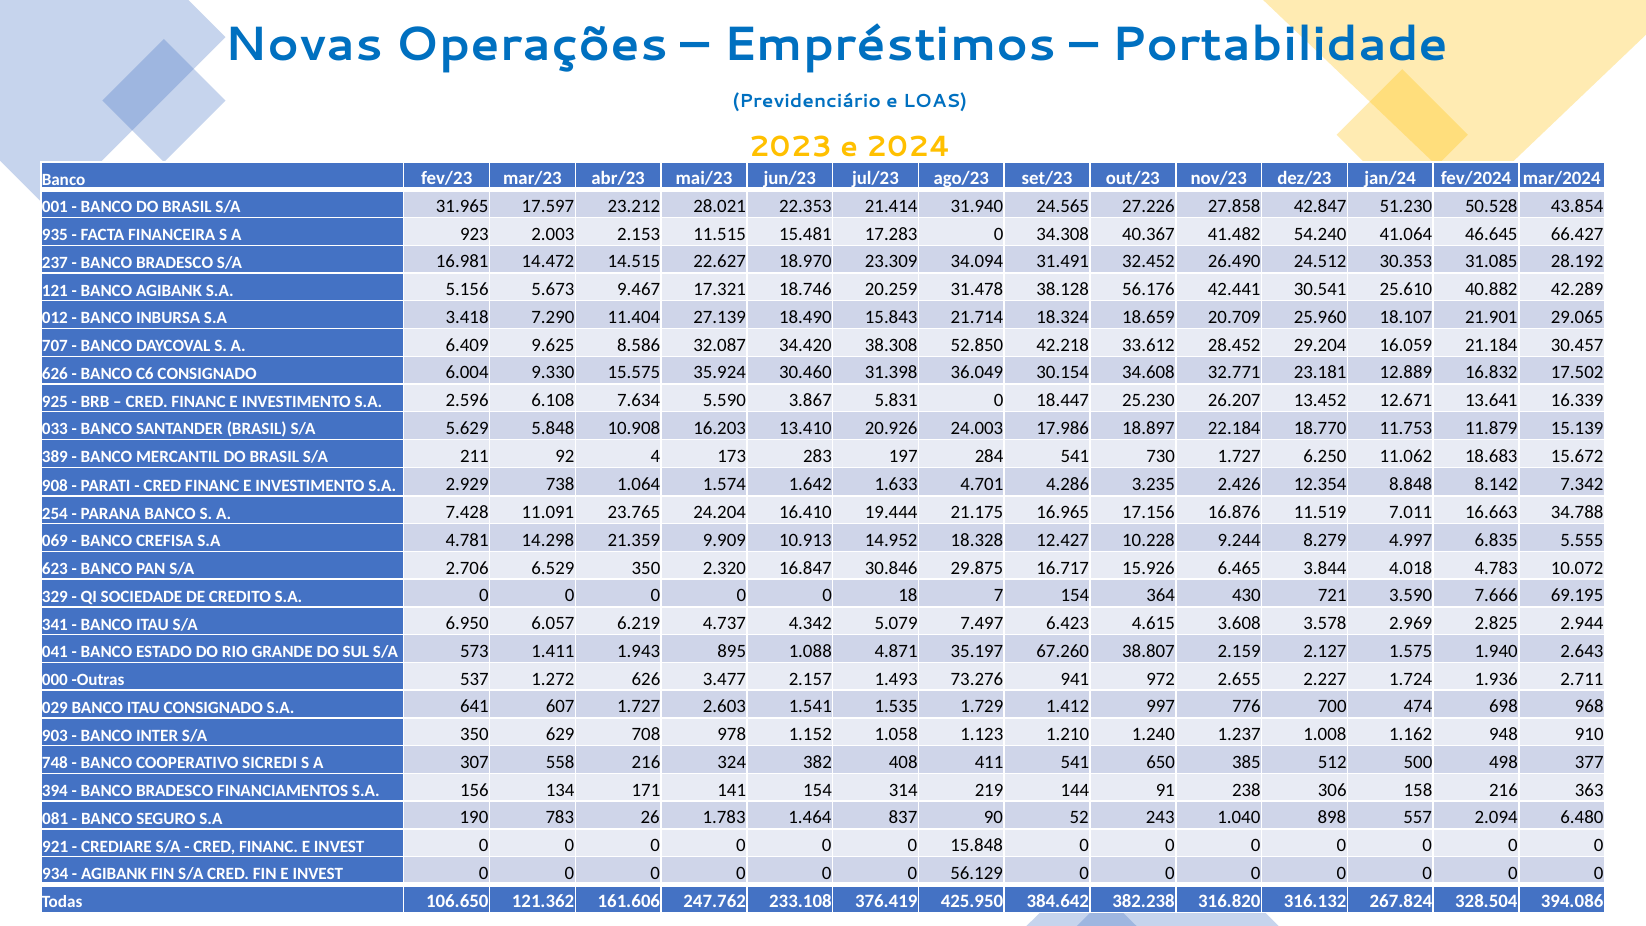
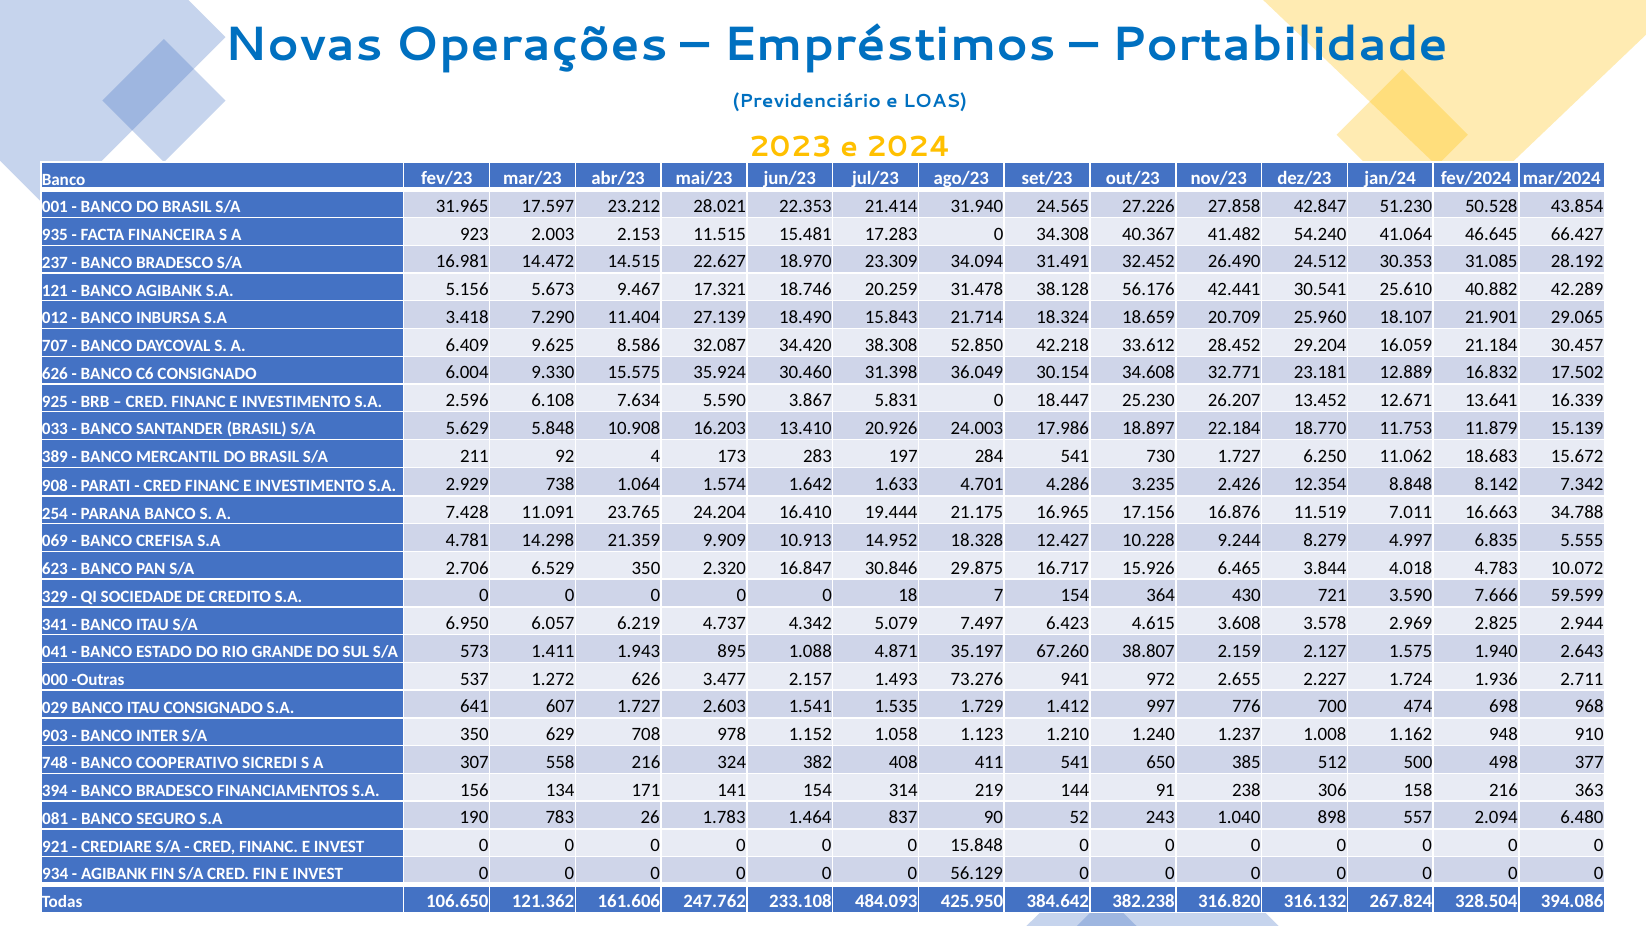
69.195: 69.195 -> 59.599
376.419: 376.419 -> 484.093
